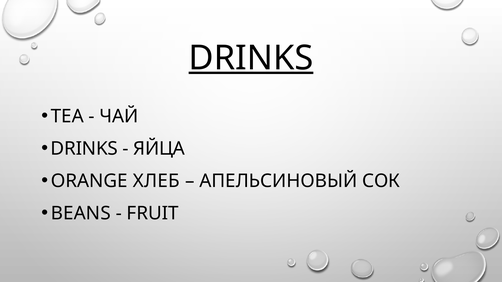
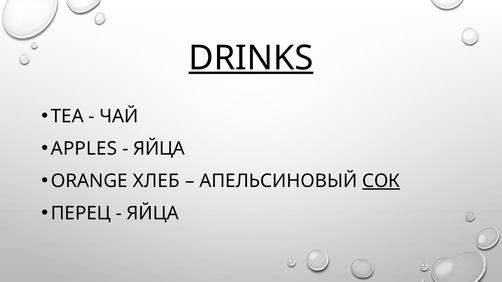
DRINKS at (84, 149): DRINKS -> APPLES
СОК underline: none -> present
BEANS: BEANS -> ПЕРЕЦ
FRUIT at (153, 213): FRUIT -> ЯЙЦА
